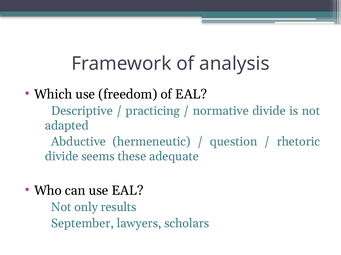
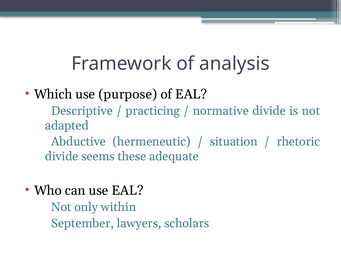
freedom: freedom -> purpose
question: question -> situation
results: results -> within
